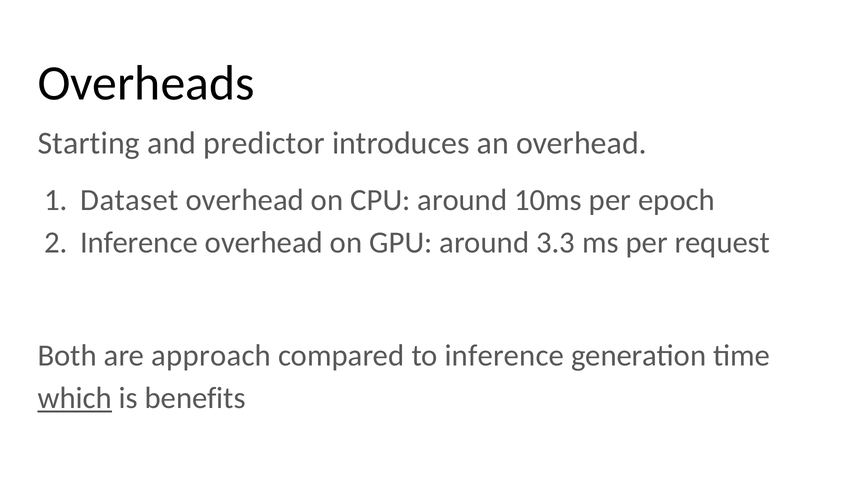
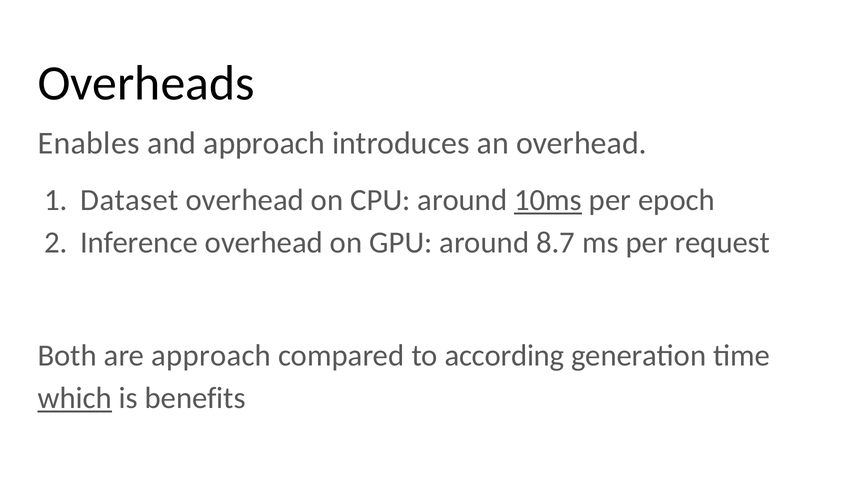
Starting: Starting -> Enables
and predictor: predictor -> approach
10ms underline: none -> present
3.3: 3.3 -> 8.7
to inference: inference -> according
